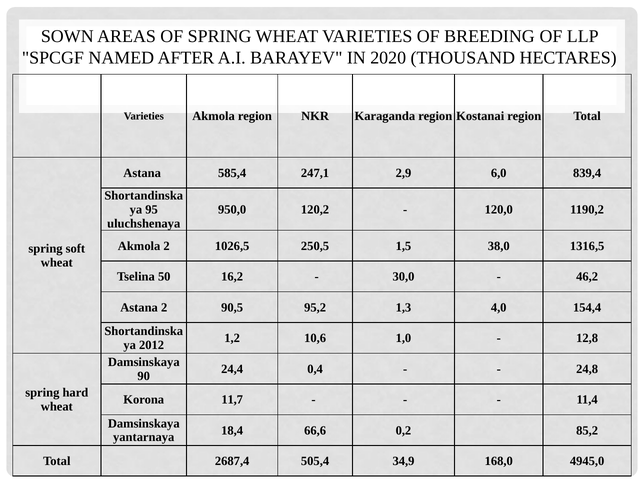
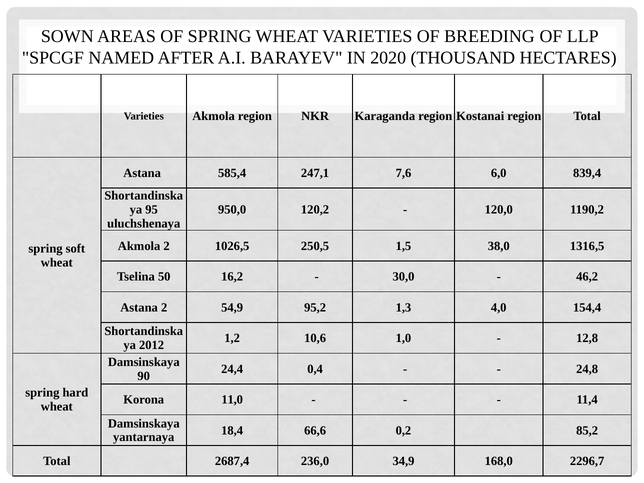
2,9: 2,9 -> 7,6
90,5: 90,5 -> 54,9
11,7: 11,7 -> 11,0
505,4: 505,4 -> 236,0
4945,0: 4945,0 -> 2296,7
